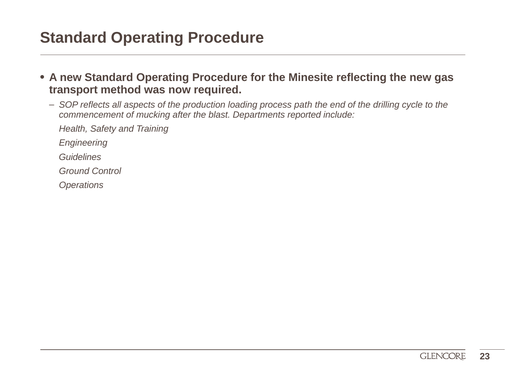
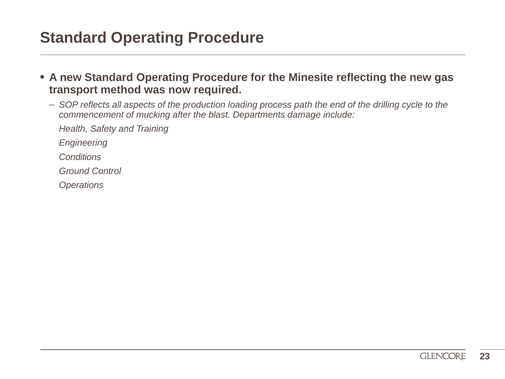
reported: reported -> damage
Guidelines: Guidelines -> Conditions
